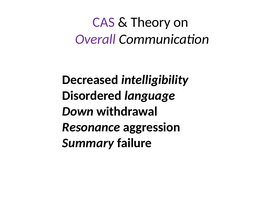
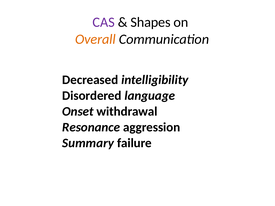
Theory: Theory -> Shapes
Overall colour: purple -> orange
Down: Down -> Onset
